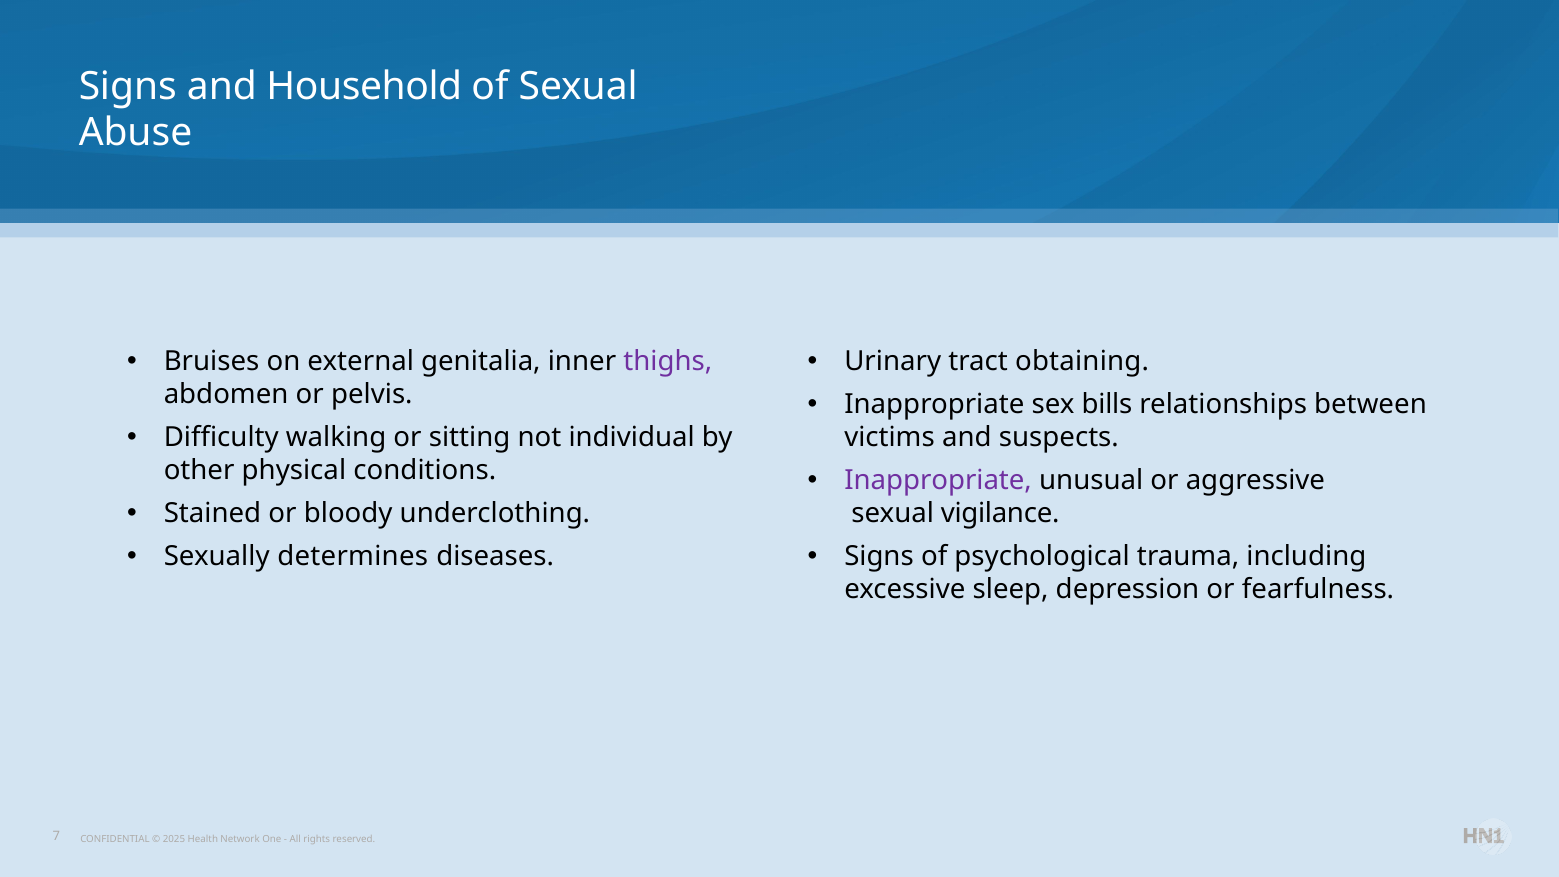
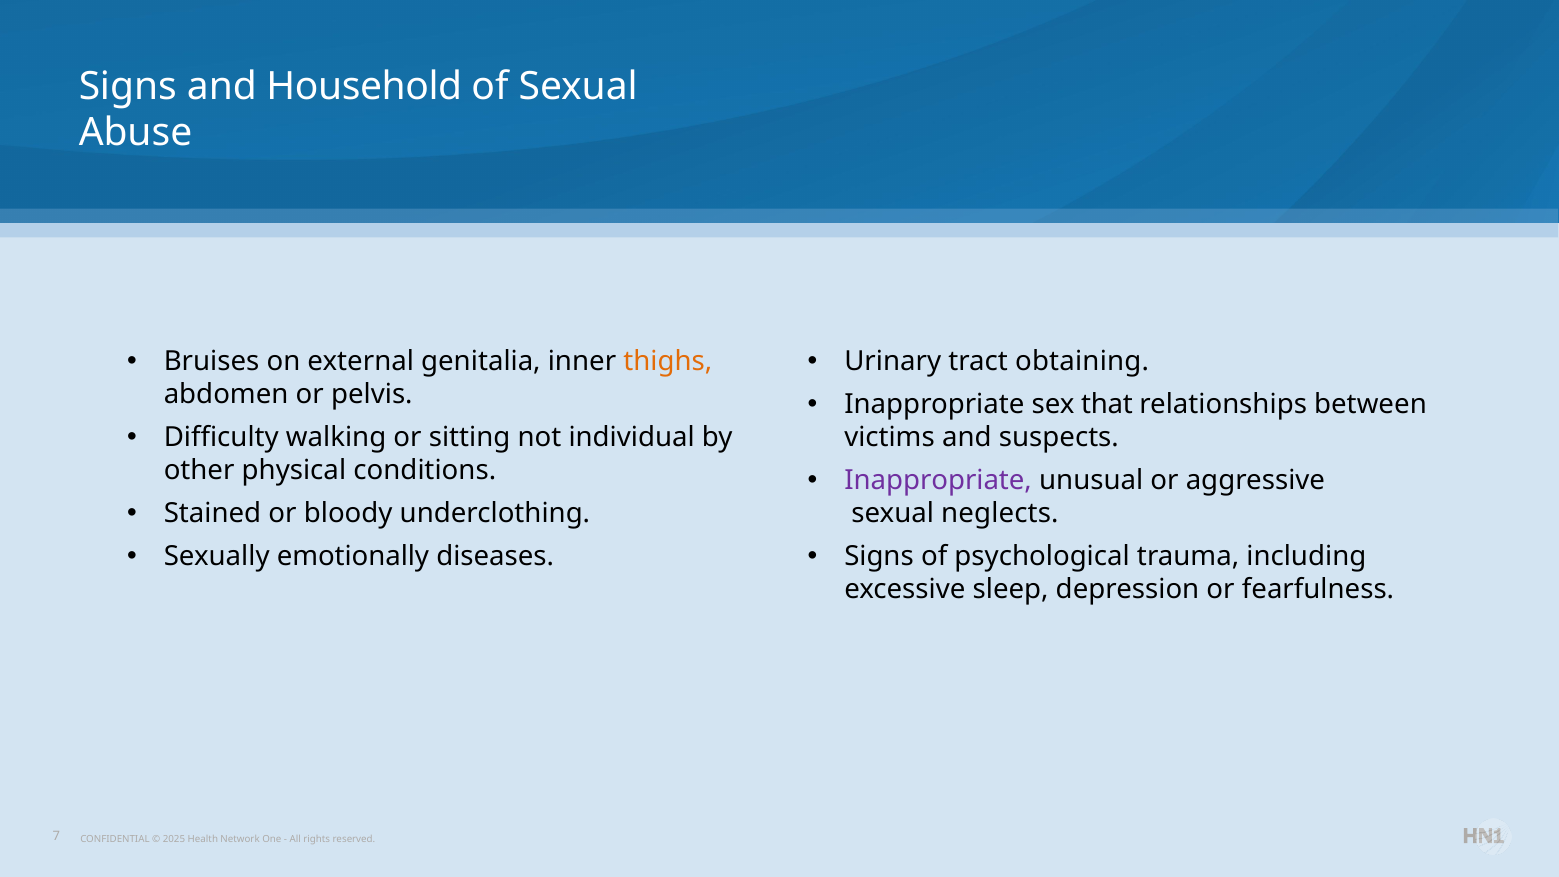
thighs colour: purple -> orange
bills: bills -> that
vigilance: vigilance -> neglects
determines: determines -> emotionally
